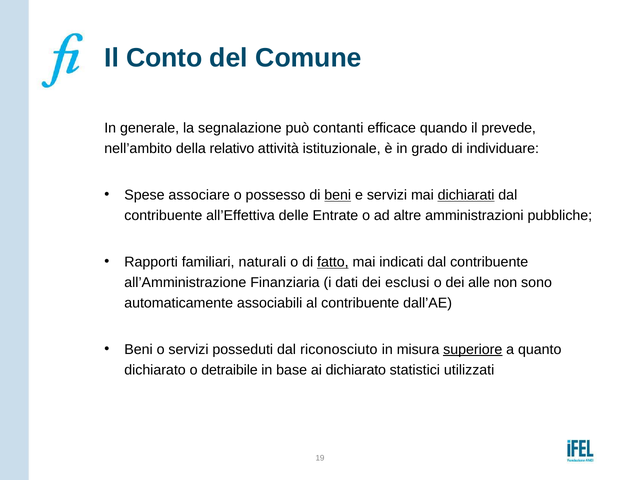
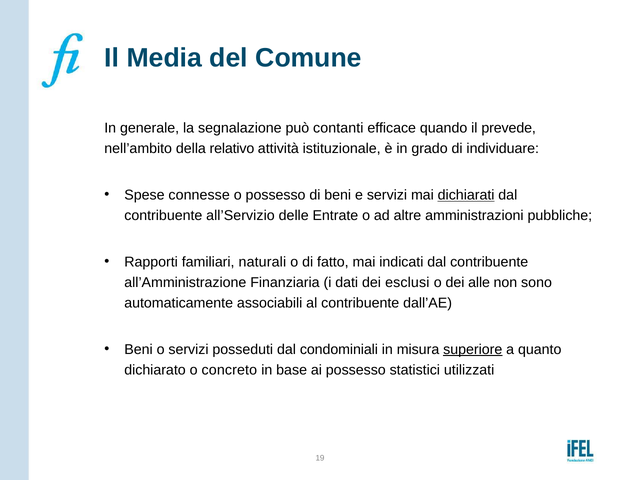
Conto: Conto -> Media
associare: associare -> connesse
beni at (338, 195) underline: present -> none
all’Effettiva: all’Effettiva -> all’Servizio
fatto underline: present -> none
riconosciuto: riconosciuto -> condominiali
detraibile: detraibile -> concreto
ai dichiarato: dichiarato -> possesso
